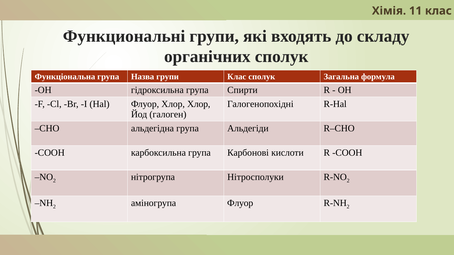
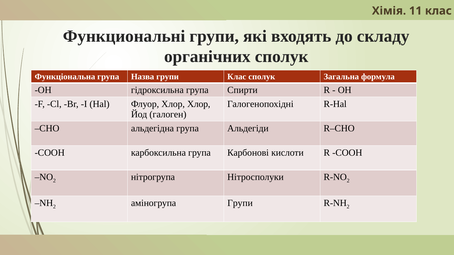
аміногрупа Флуор: Флуор -> Групи
